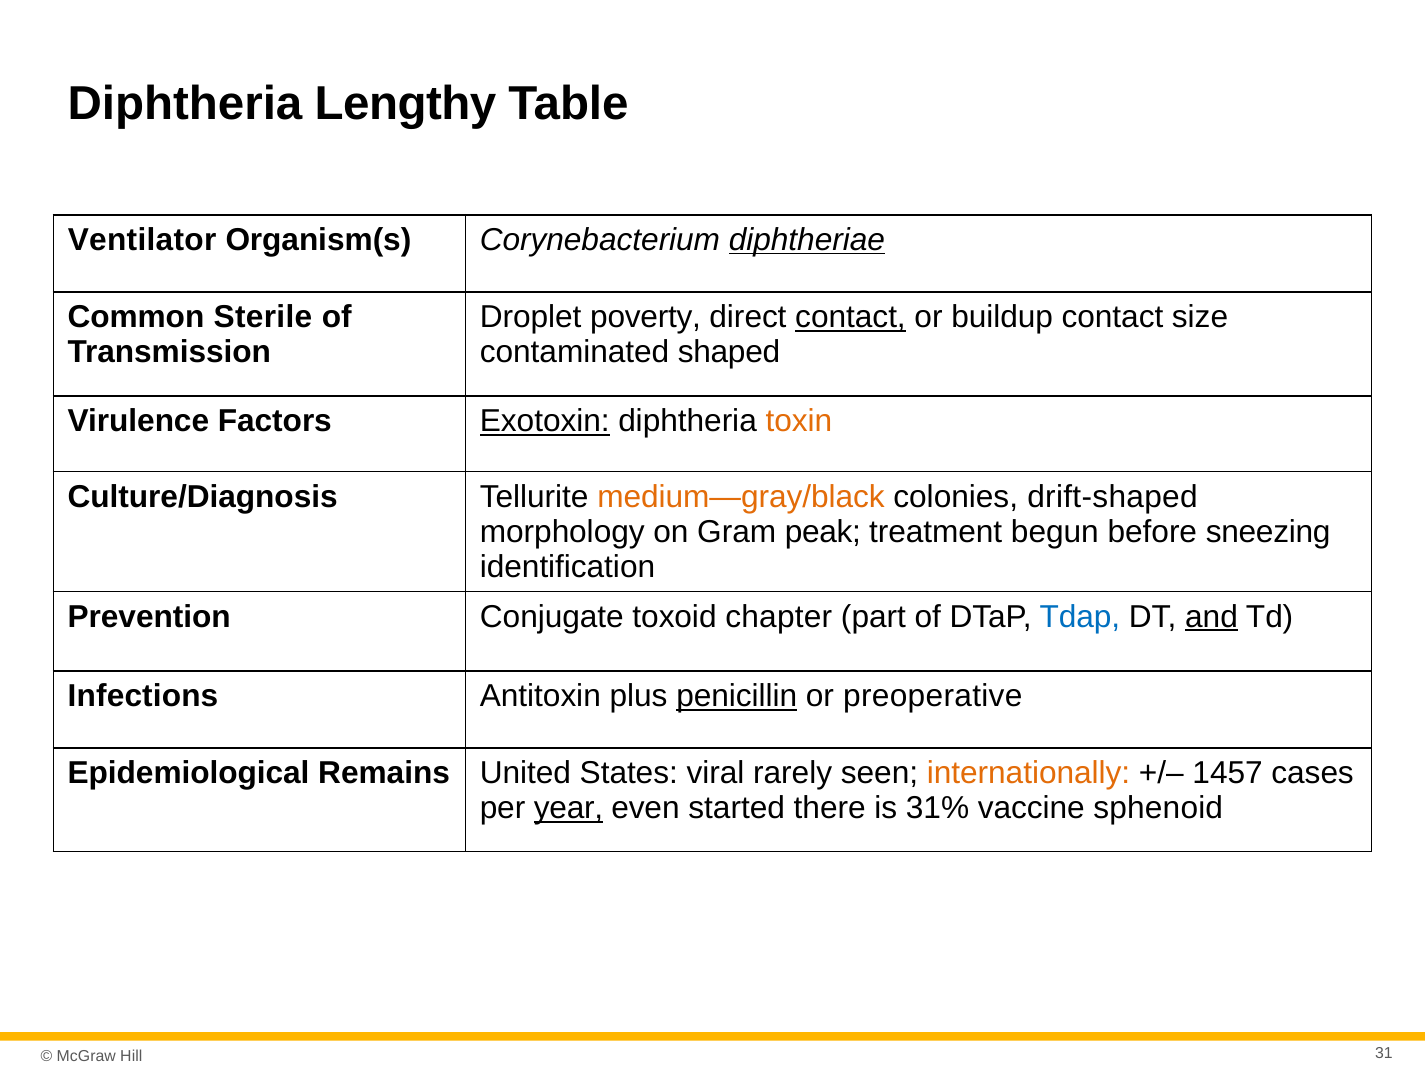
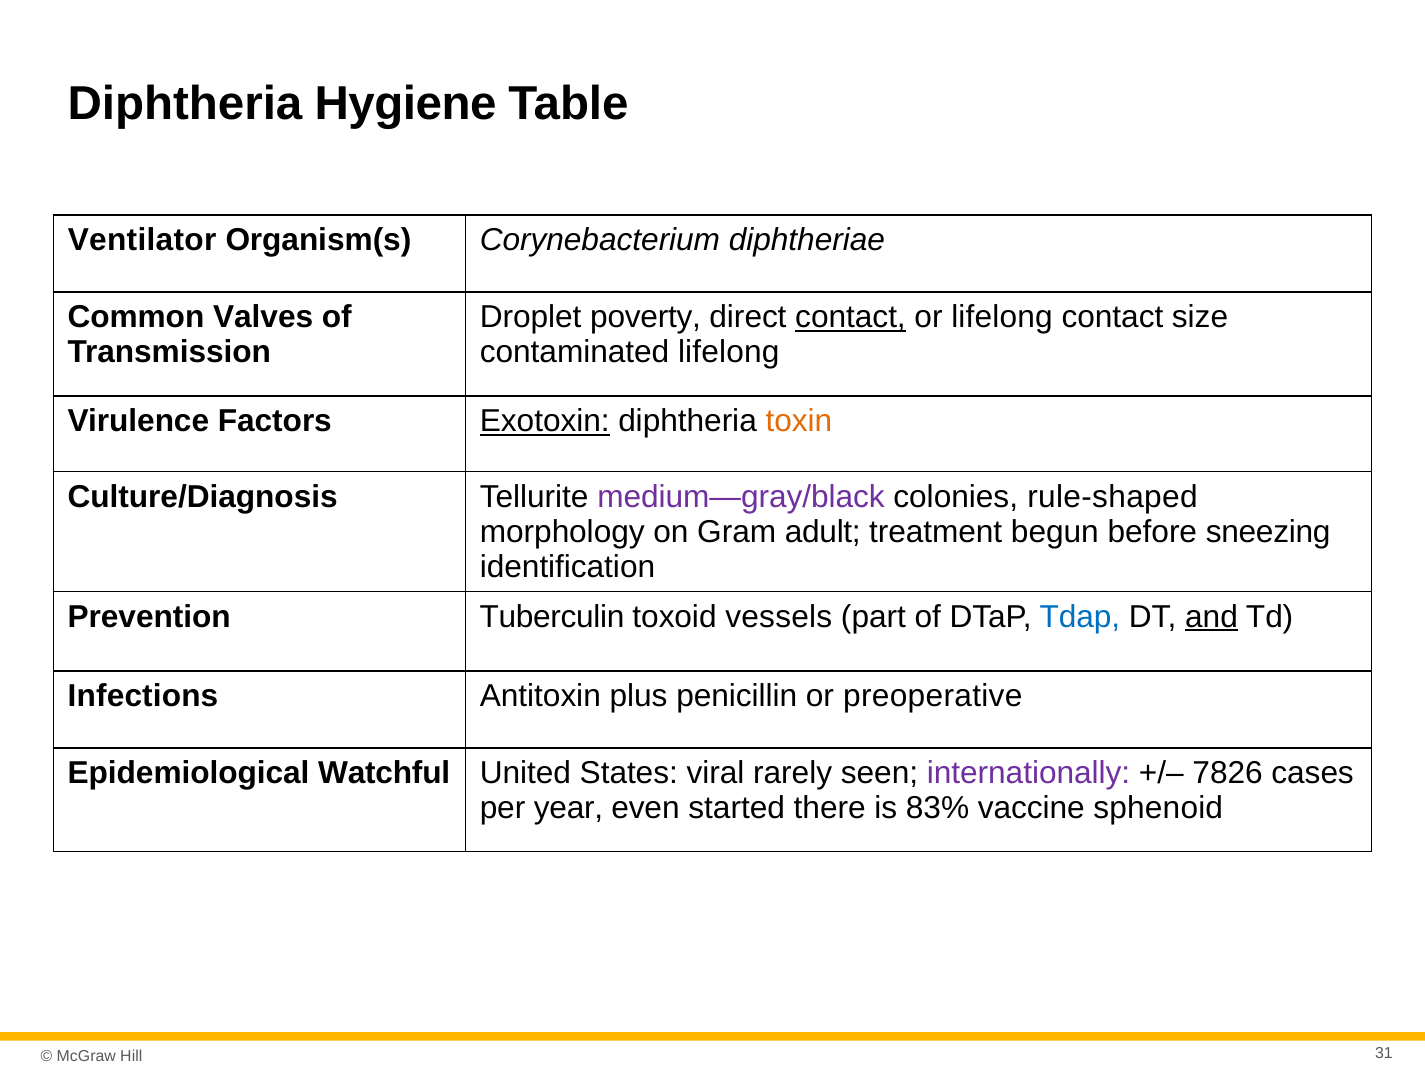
Lengthy: Lengthy -> Hygiene
diphtheriae underline: present -> none
Sterile: Sterile -> Valves
or buildup: buildup -> lifelong
contaminated shaped: shaped -> lifelong
medium—gray/black colour: orange -> purple
drift-shaped: drift-shaped -> rule-shaped
peak: peak -> adult
Conjugate: Conjugate -> Tuberculin
chapter: chapter -> vessels
penicillin underline: present -> none
Remains: Remains -> Watchful
internationally colour: orange -> purple
1457: 1457 -> 7826
year underline: present -> none
31%: 31% -> 83%
